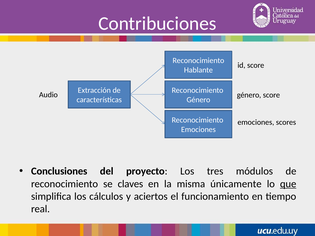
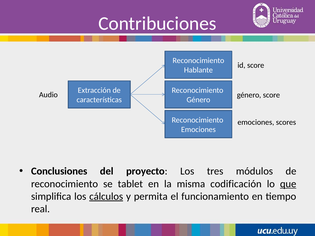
claves: claves -> tablet
únicamente: únicamente -> codificación
cálculos underline: none -> present
aciertos: aciertos -> permita
